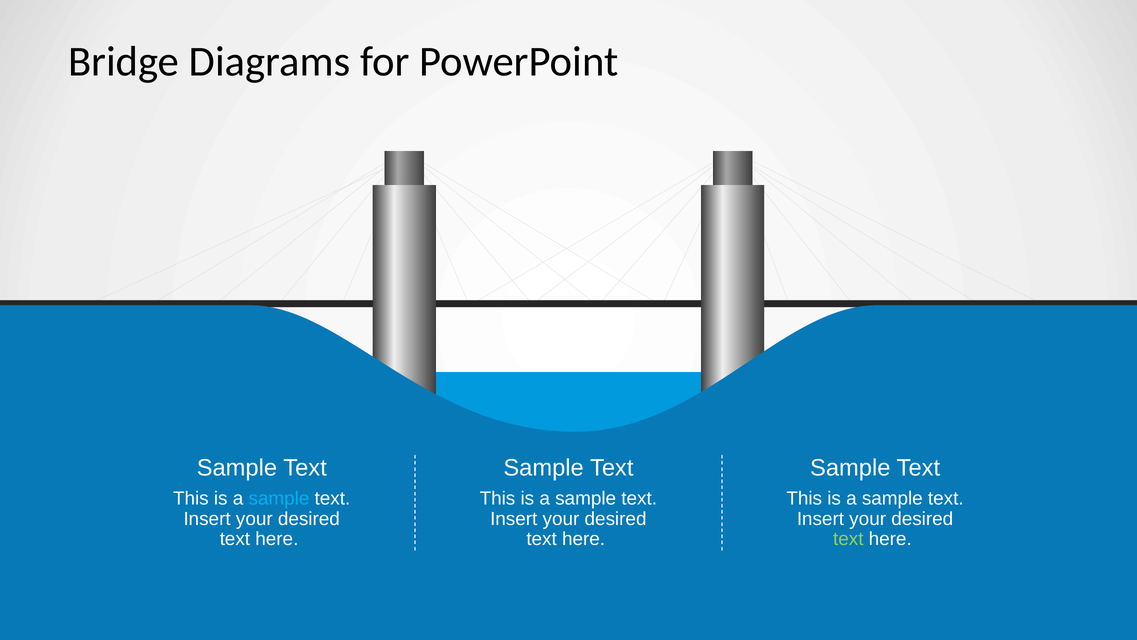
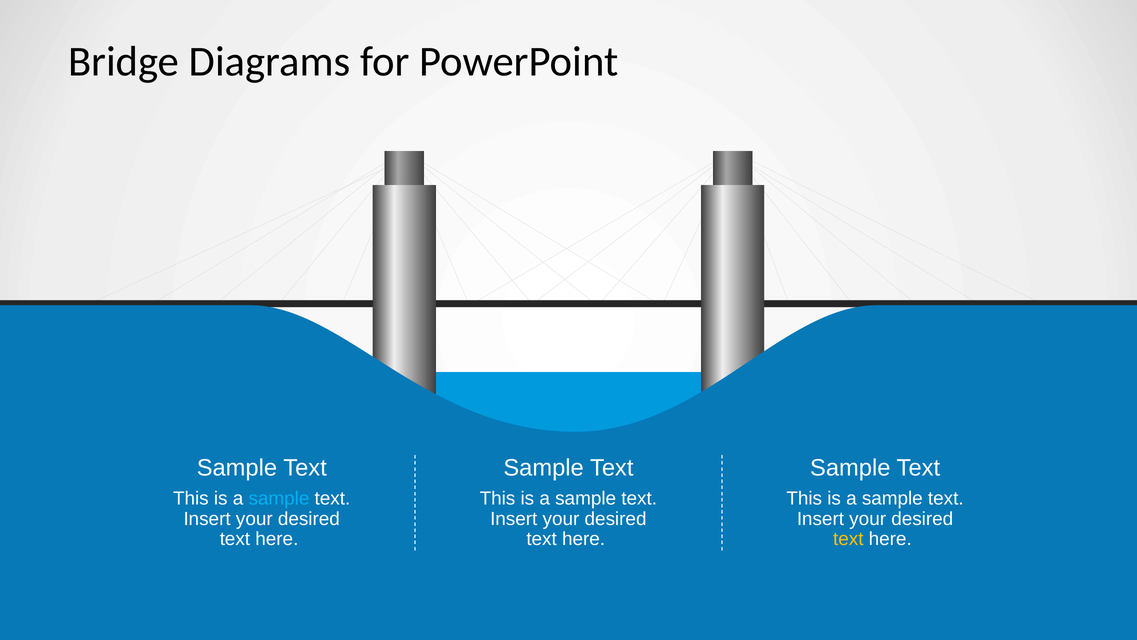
text at (848, 539) colour: light green -> yellow
